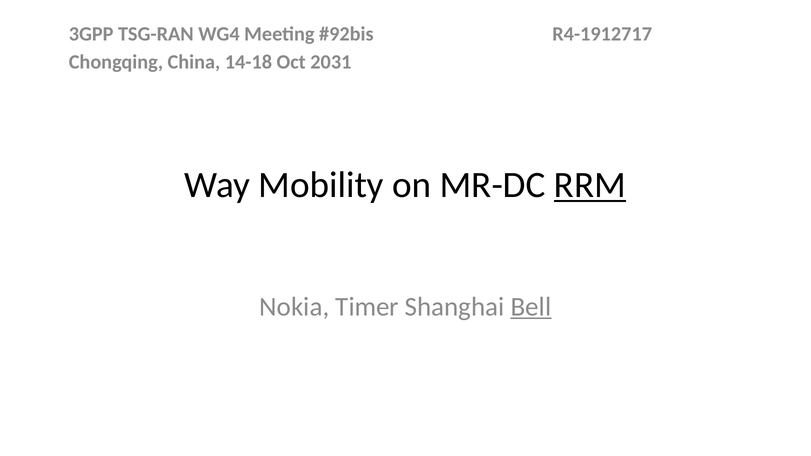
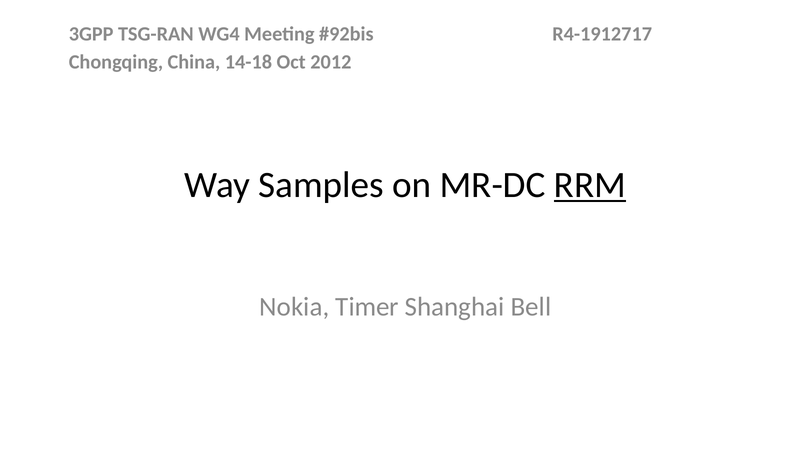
2031: 2031 -> 2012
Mobility: Mobility -> Samples
Bell underline: present -> none
